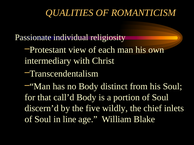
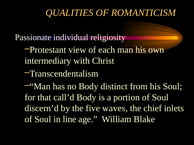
wildly: wildly -> waves
